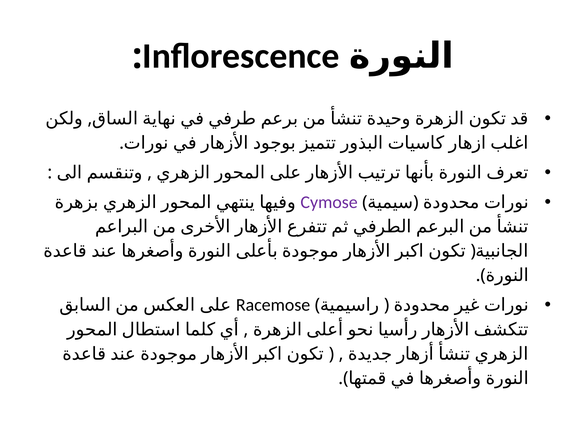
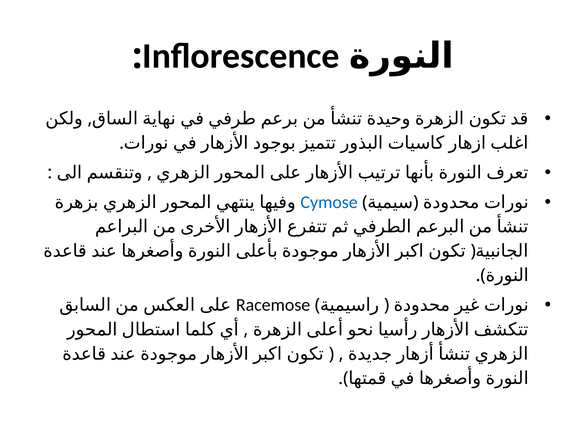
Cymose colour: purple -> blue
